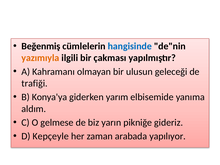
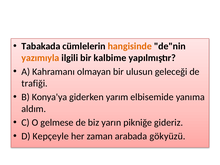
Beğenmiş: Beğenmiş -> Tabakada
hangisinde colour: blue -> orange
çakması: çakması -> kalbime
yapılıyor: yapılıyor -> gökyüzü
